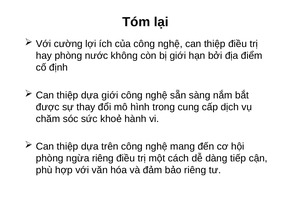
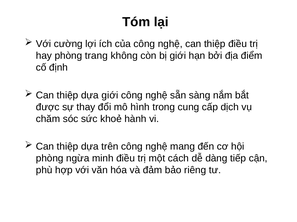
nước: nước -> trang
ngừa riêng: riêng -> minh
